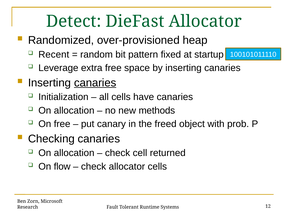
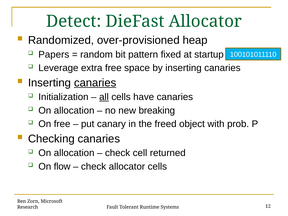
Recent: Recent -> Papers
all underline: none -> present
methods: methods -> breaking
